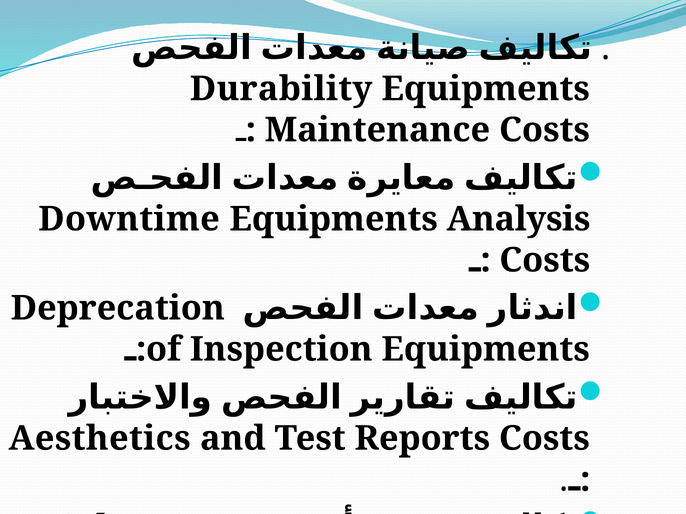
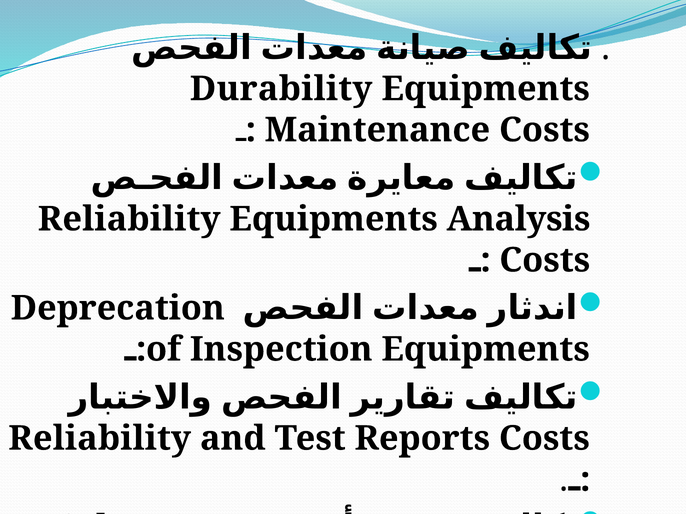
Downtime at (129, 219): Downtime -> Reliability
Aesthetics at (100, 439): Aesthetics -> Reliability
